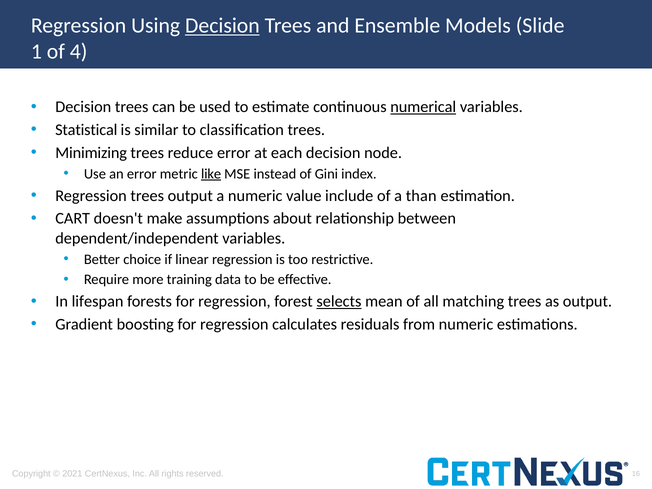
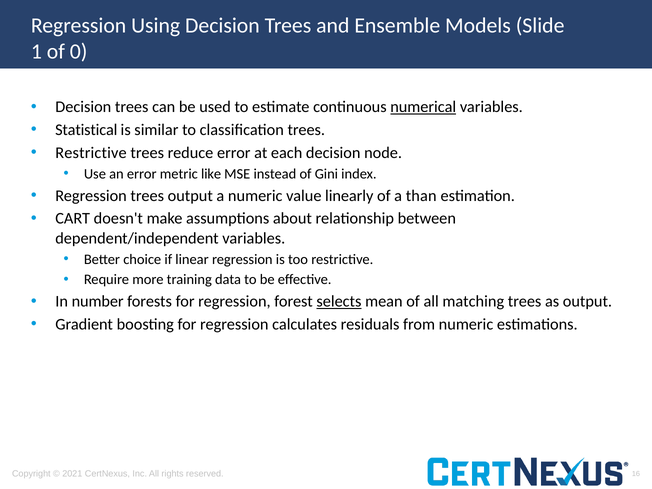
Decision at (222, 26) underline: present -> none
4: 4 -> 0
Minimizing at (91, 153): Minimizing -> Restrictive
like underline: present -> none
include: include -> linearly
lifespan: lifespan -> number
